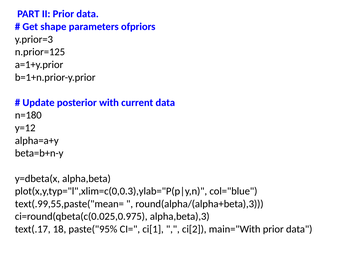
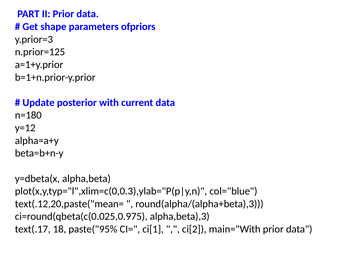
text(.99,55,paste("mean=: text(.99,55,paste("mean= -> text(.12,20,paste("mean=
